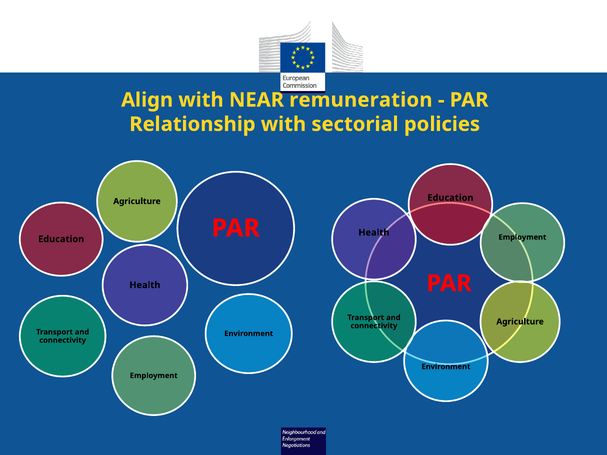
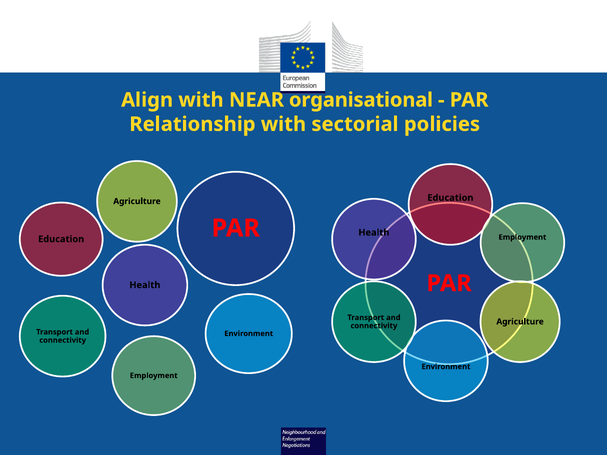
remuneration: remuneration -> organisational
